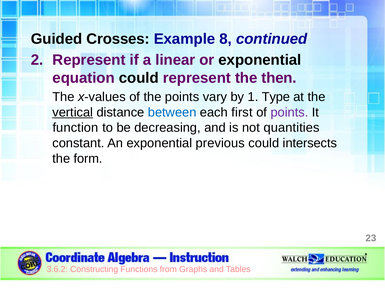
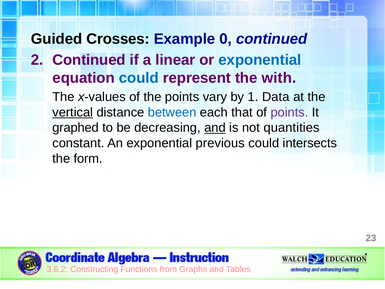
8: 8 -> 0
Represent at (89, 60): Represent -> Continued
exponential at (260, 60) colour: black -> blue
could at (139, 78) colour: black -> blue
then: then -> with
Type: Type -> Data
first: first -> that
function: function -> graphed
and at (215, 128) underline: none -> present
